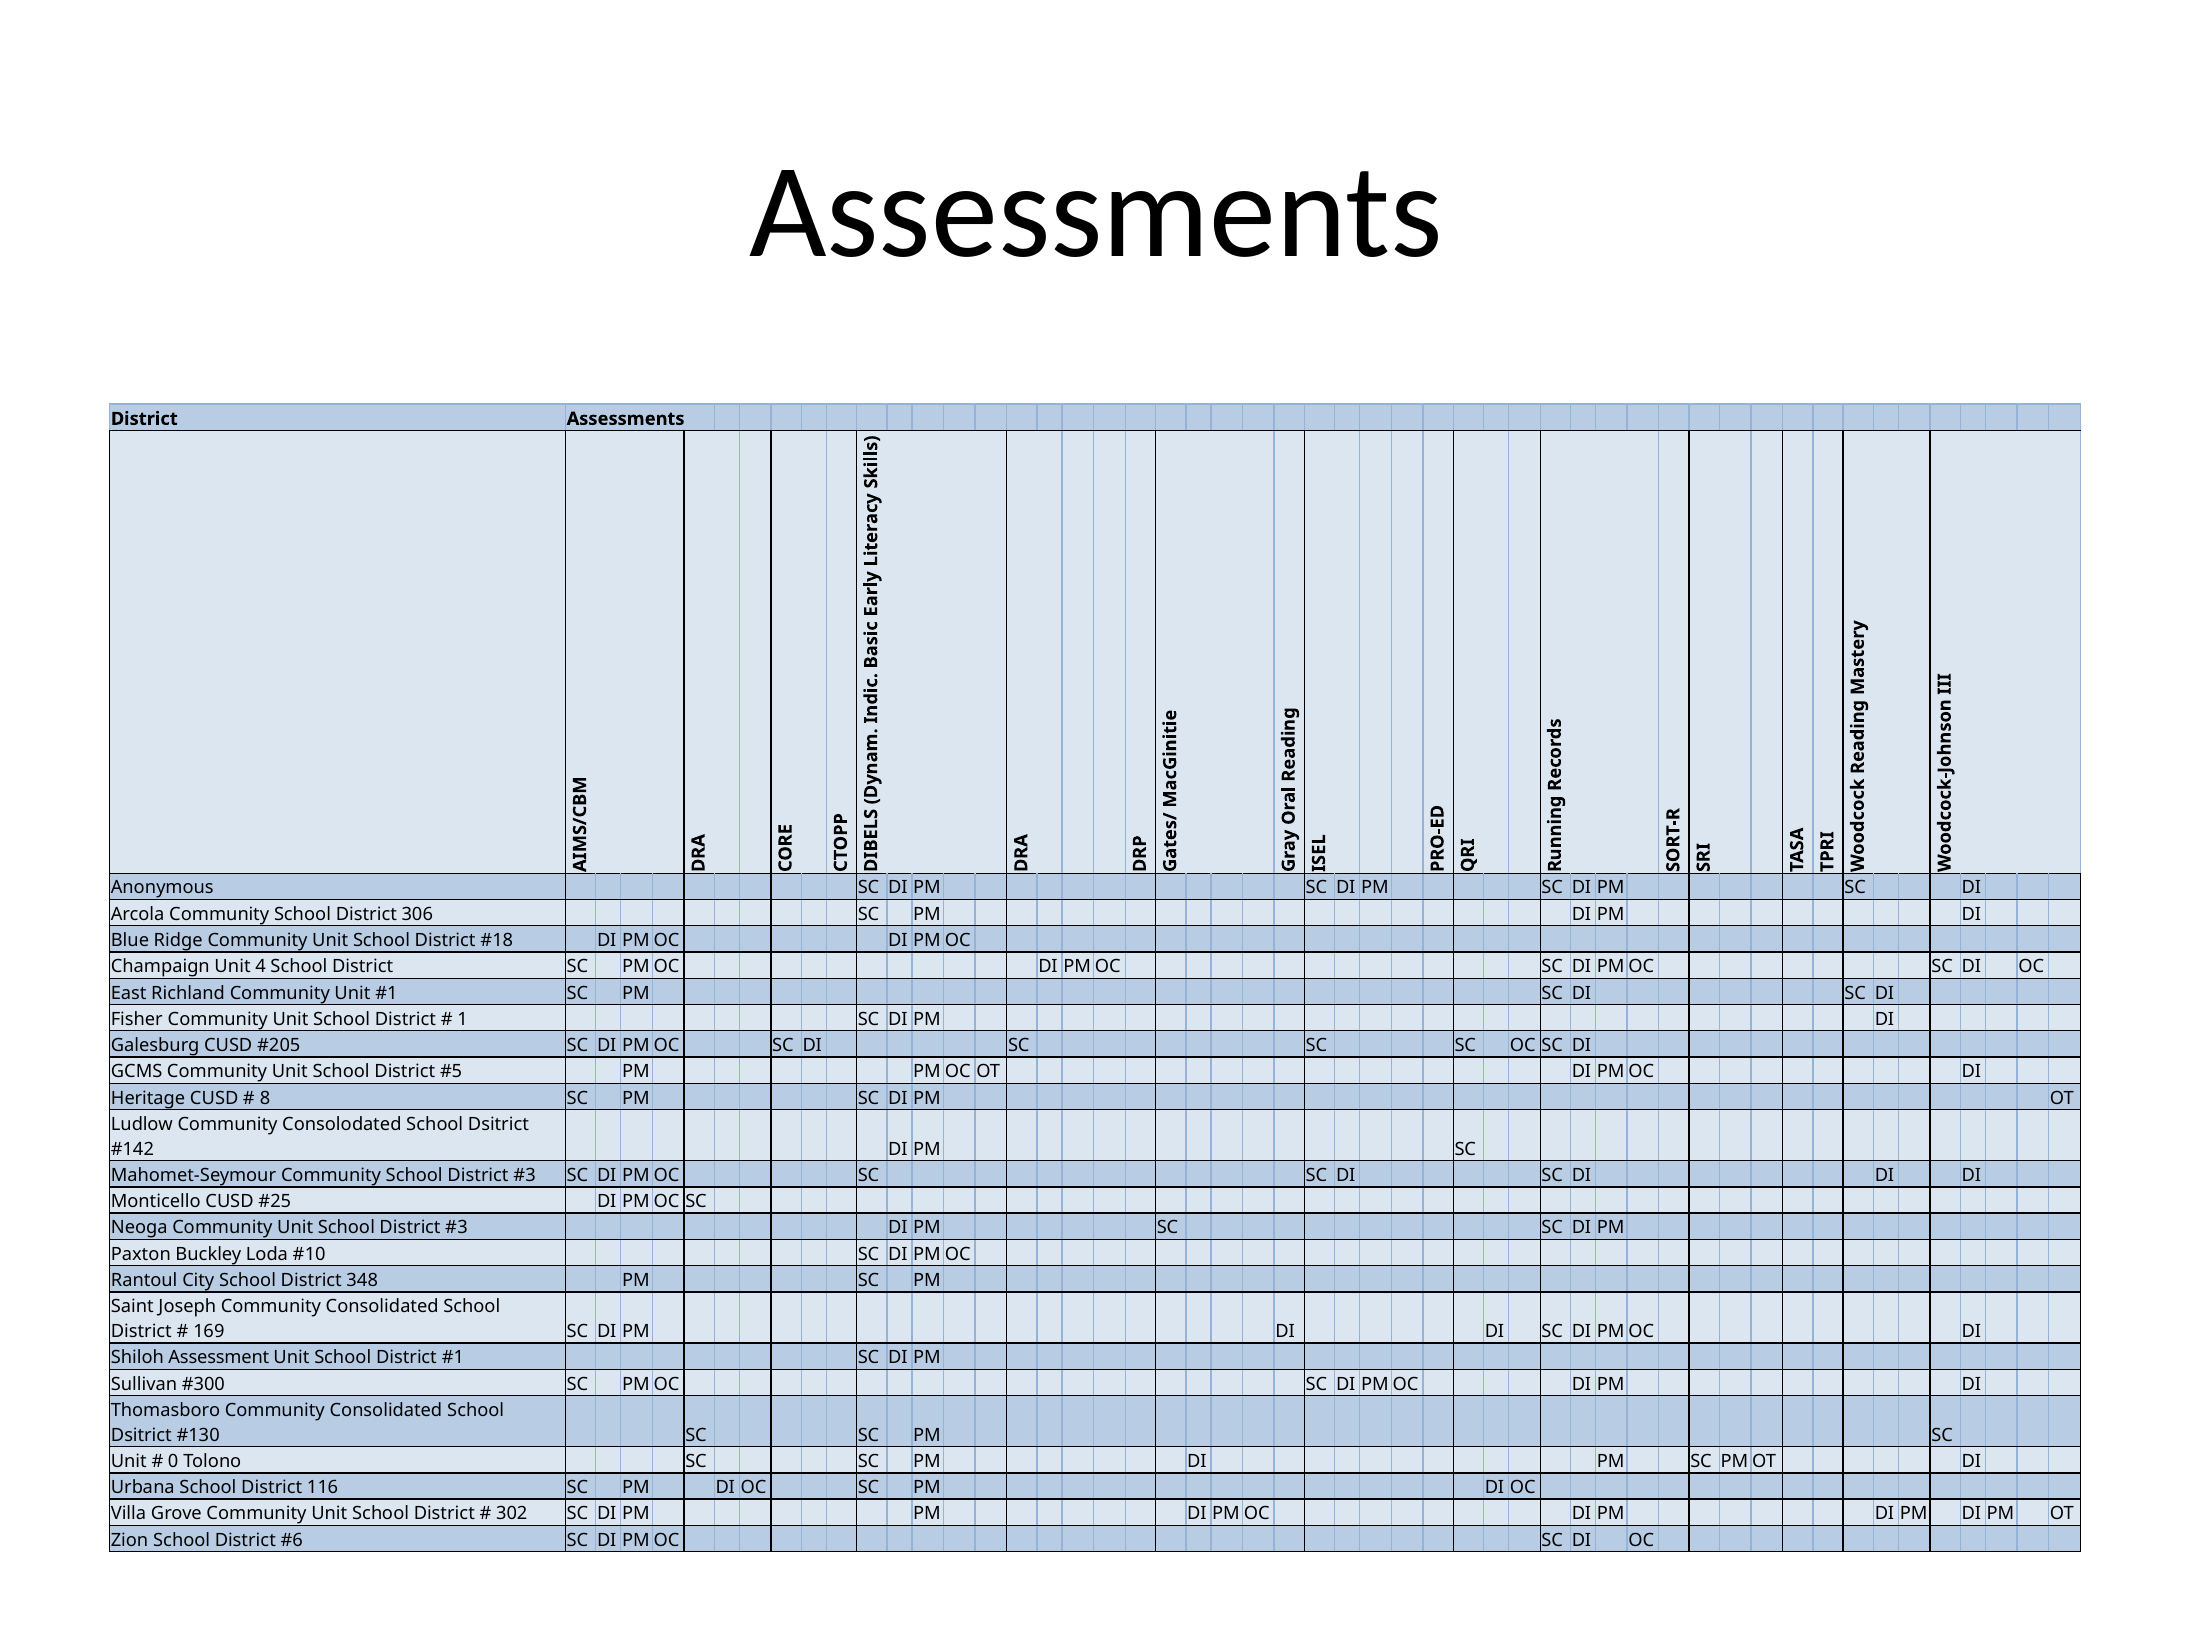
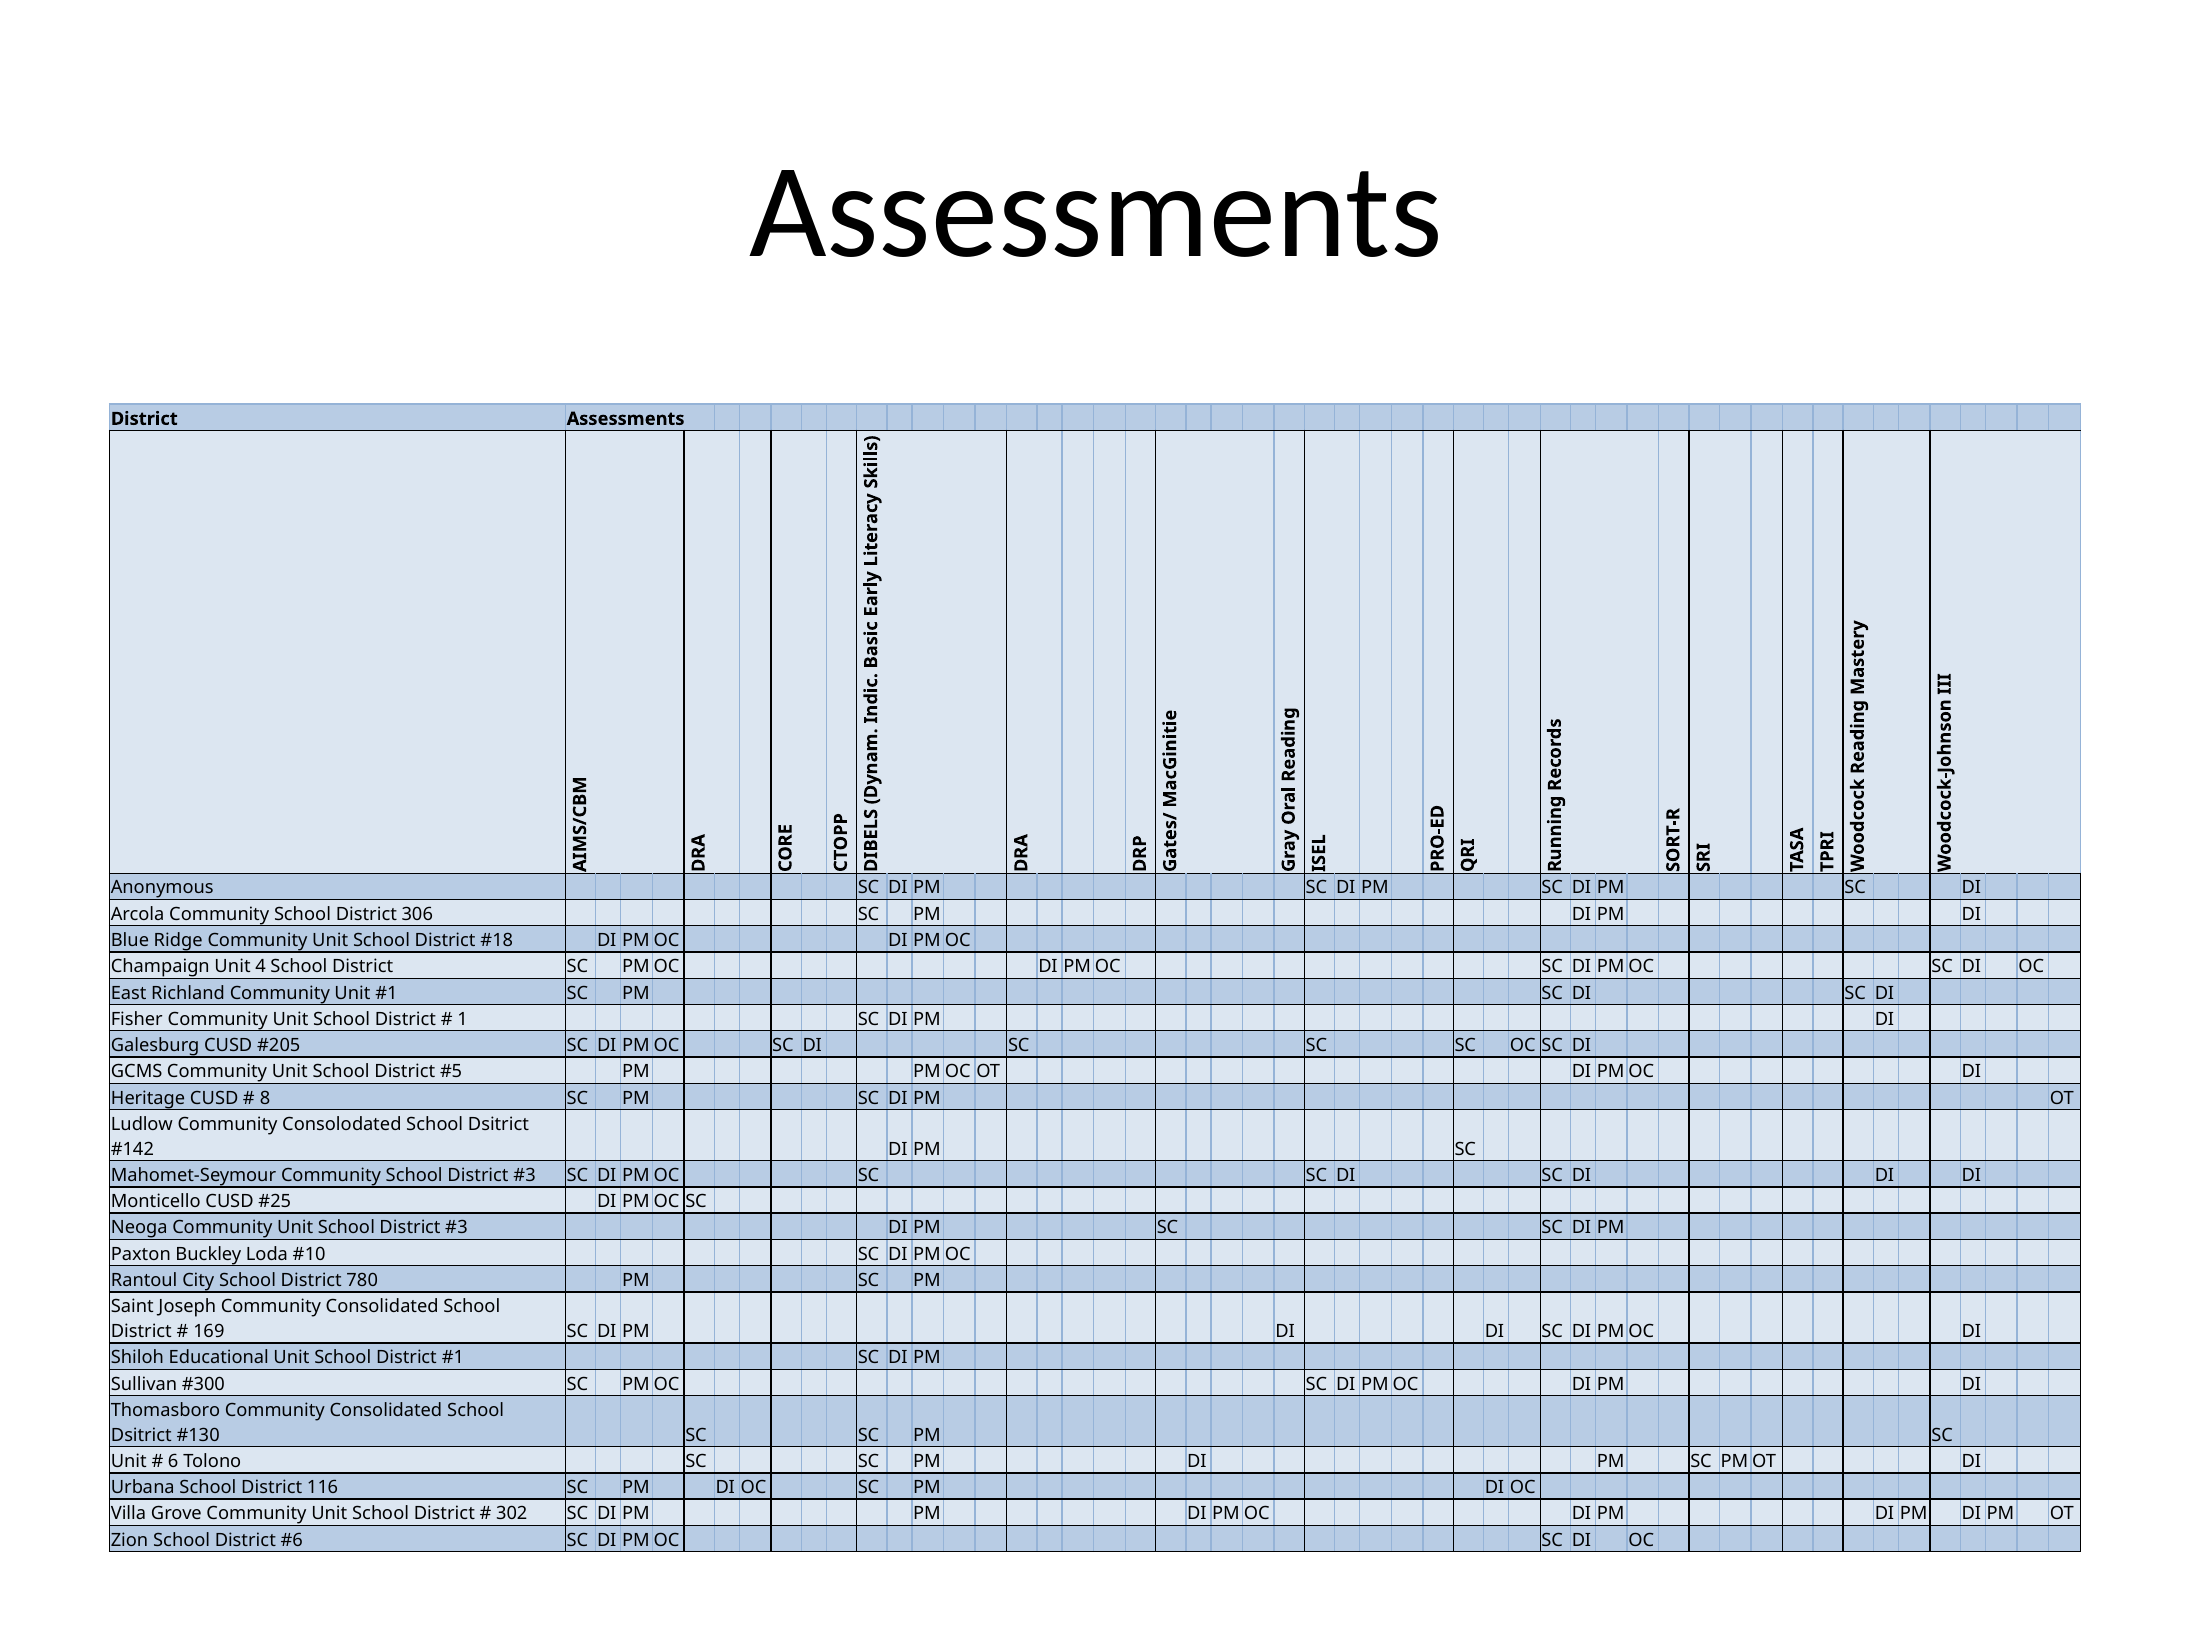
348: 348 -> 780
Assessment: Assessment -> Educational
0: 0 -> 6
